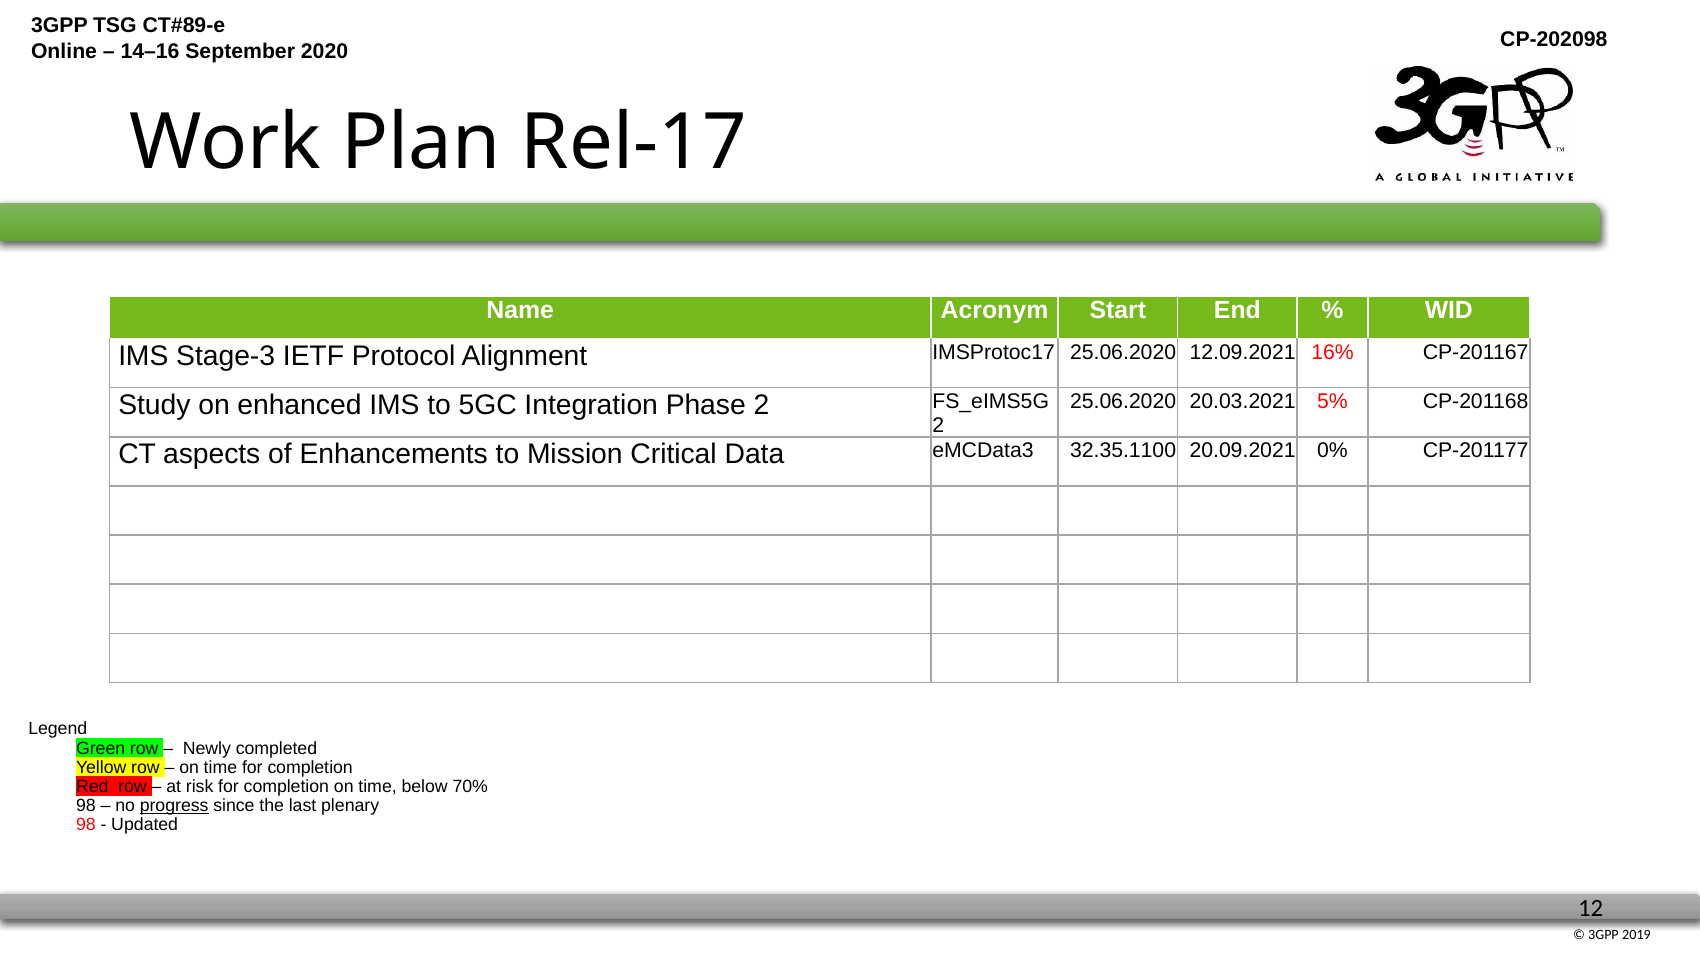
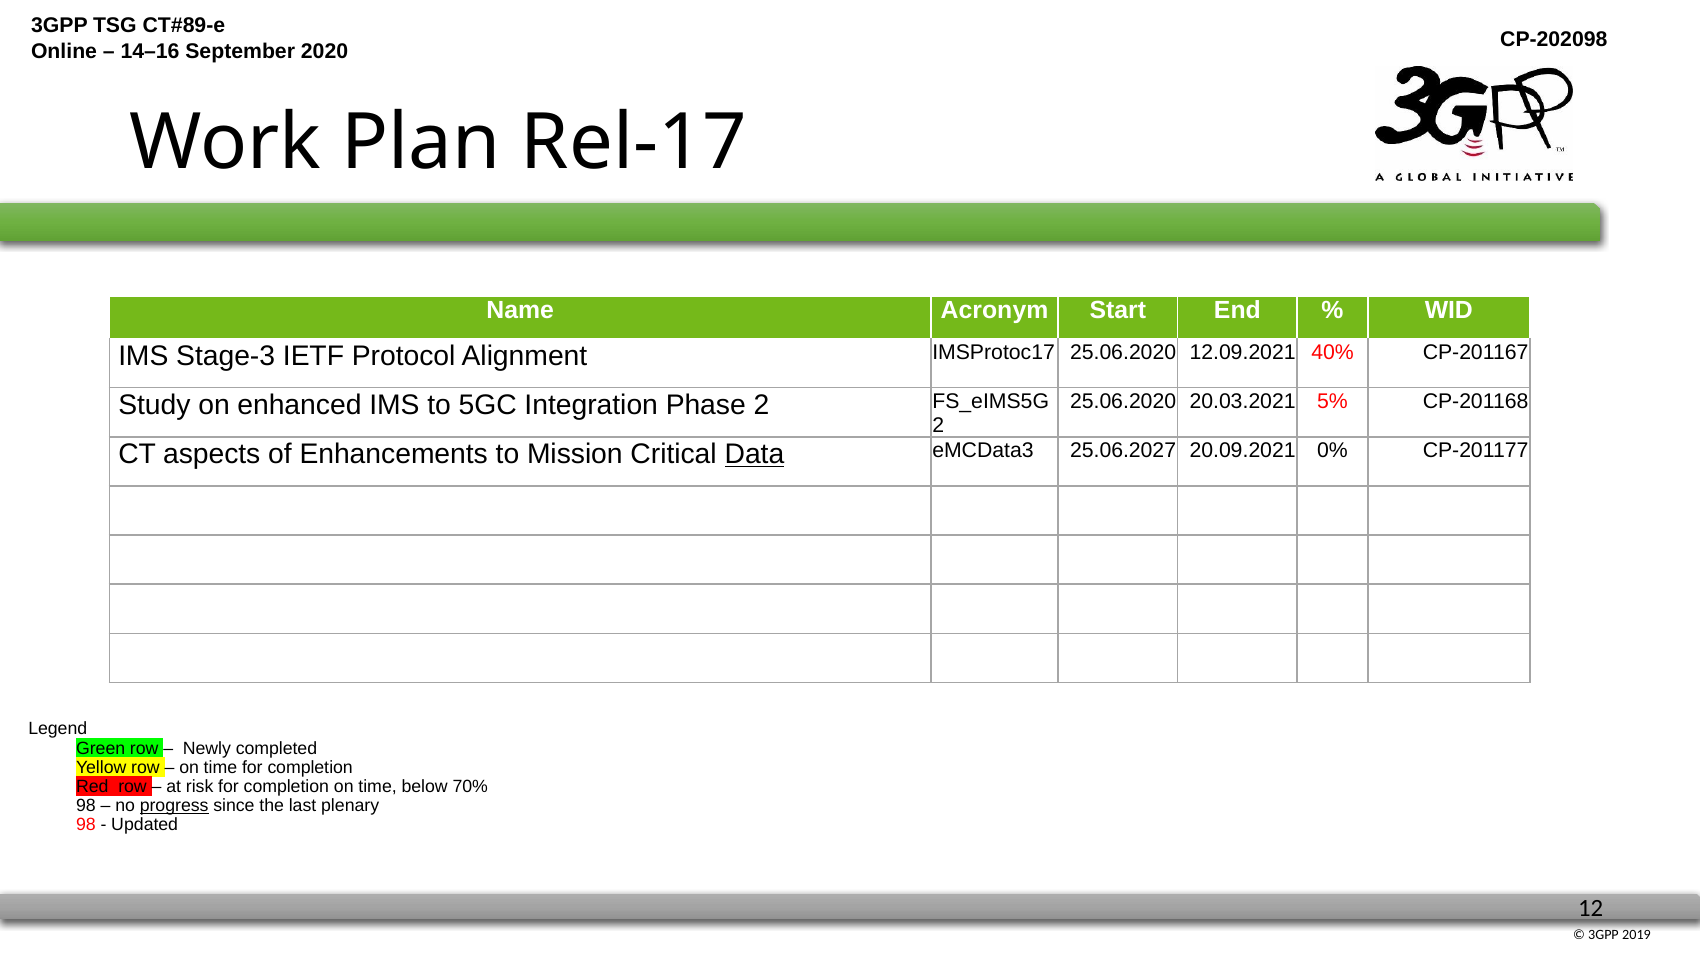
16%: 16% -> 40%
Data underline: none -> present
32.35.1100: 32.35.1100 -> 25.06.2027
